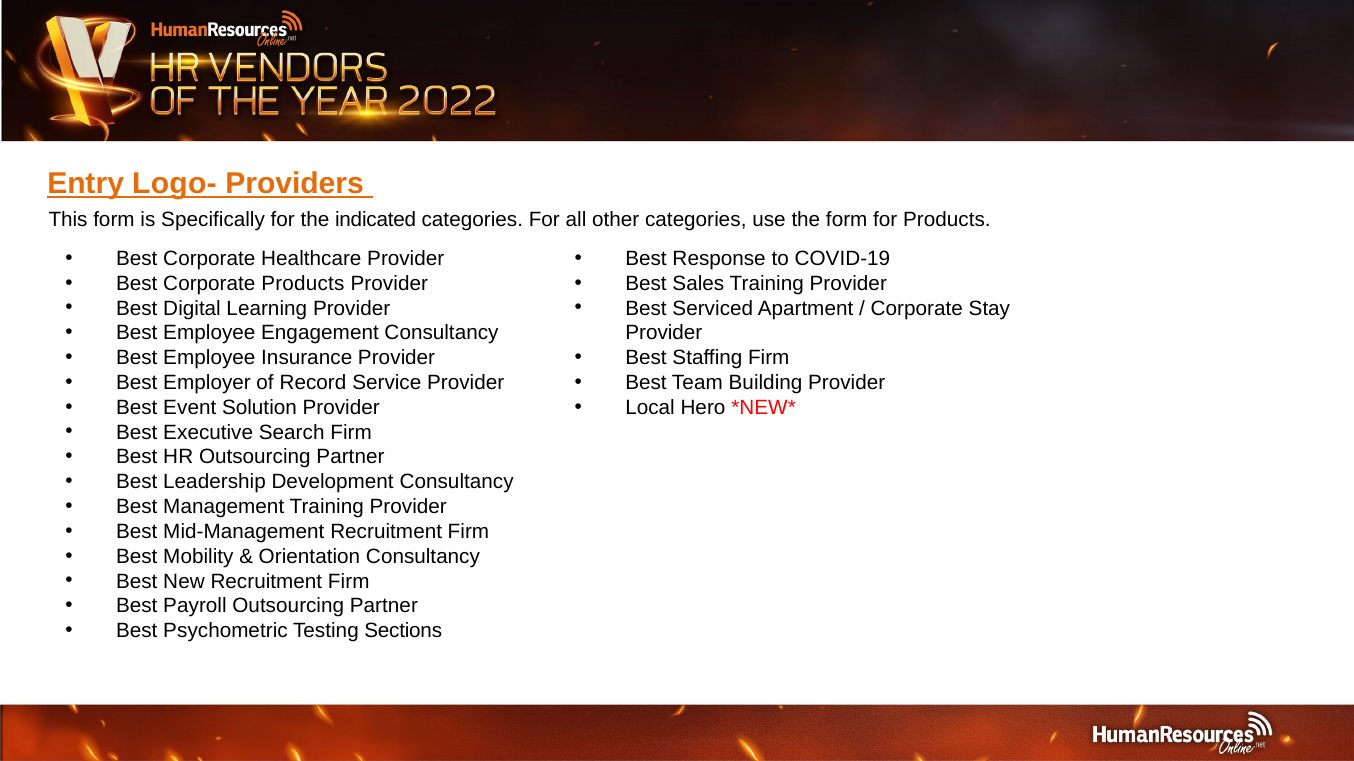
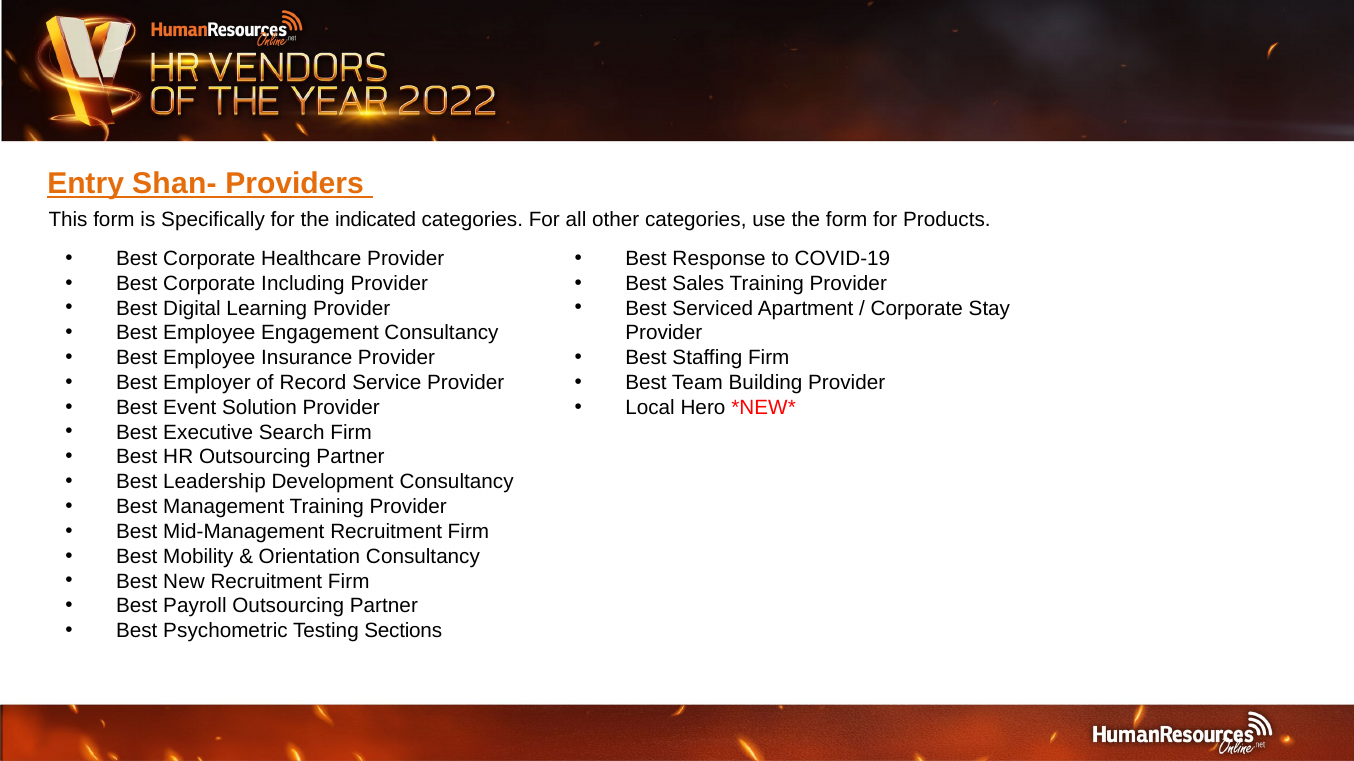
Logo-: Logo- -> Shan-
Corporate Products: Products -> Including
